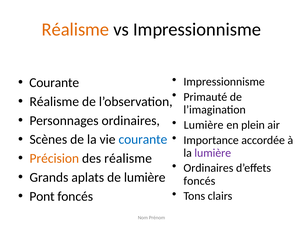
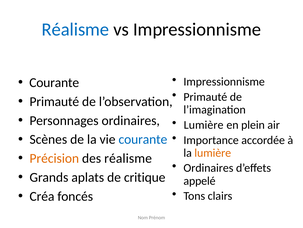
Réalisme at (75, 29) colour: orange -> blue
Réalisme at (54, 101): Réalisme -> Primauté
lumière at (213, 152) colour: purple -> orange
de lumière: lumière -> critique
foncés at (199, 180): foncés -> appelé
Pont: Pont -> Créa
